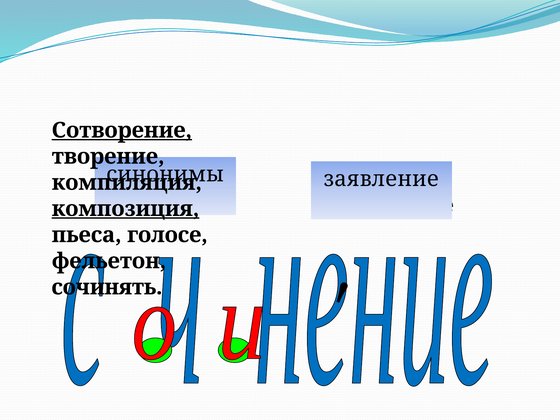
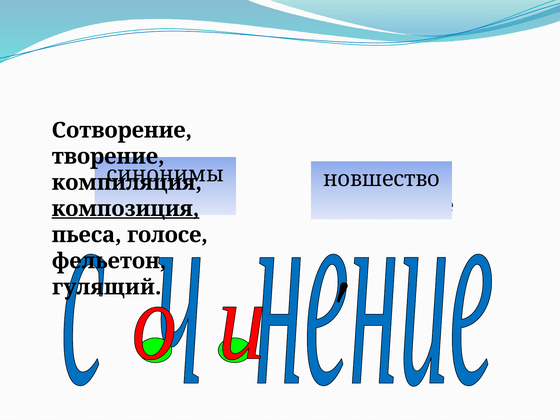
Сотворение at (122, 130) underline: present -> none
заявление: заявление -> новшество
сочинять: сочинять -> гулящий
